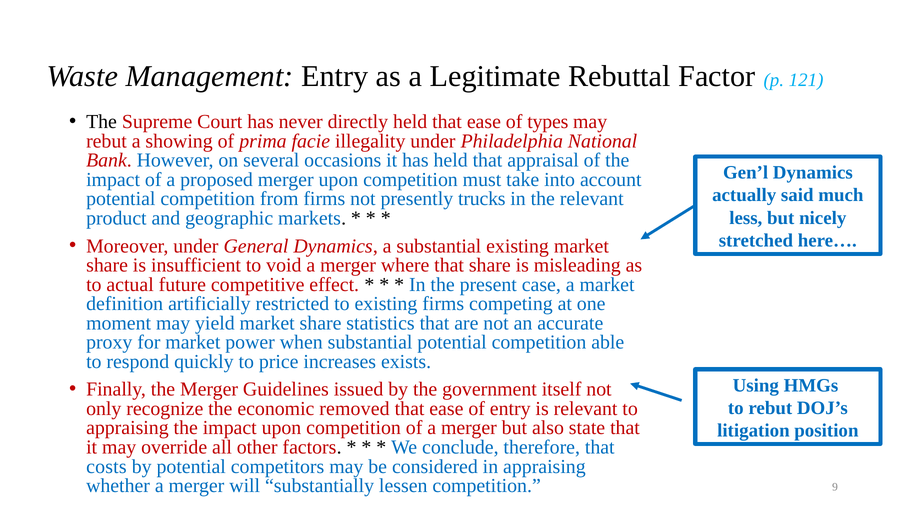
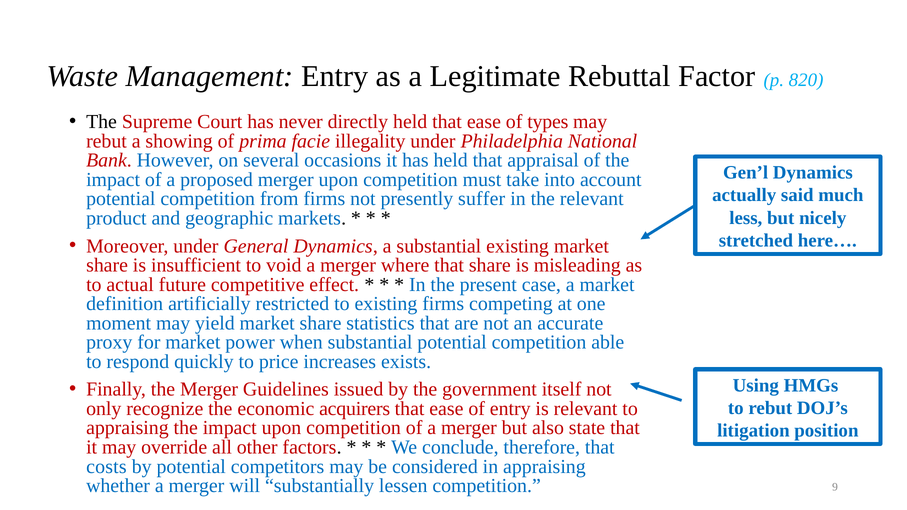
121: 121 -> 820
trucks: trucks -> suffer
removed: removed -> acquirers
